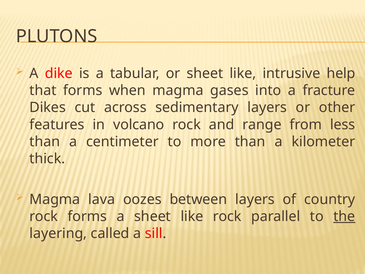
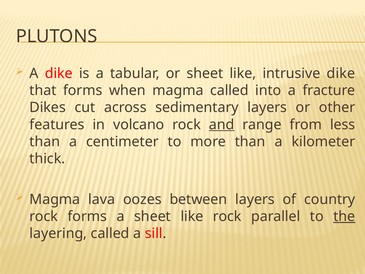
intrusive help: help -> dike
magma gases: gases -> called
and underline: none -> present
